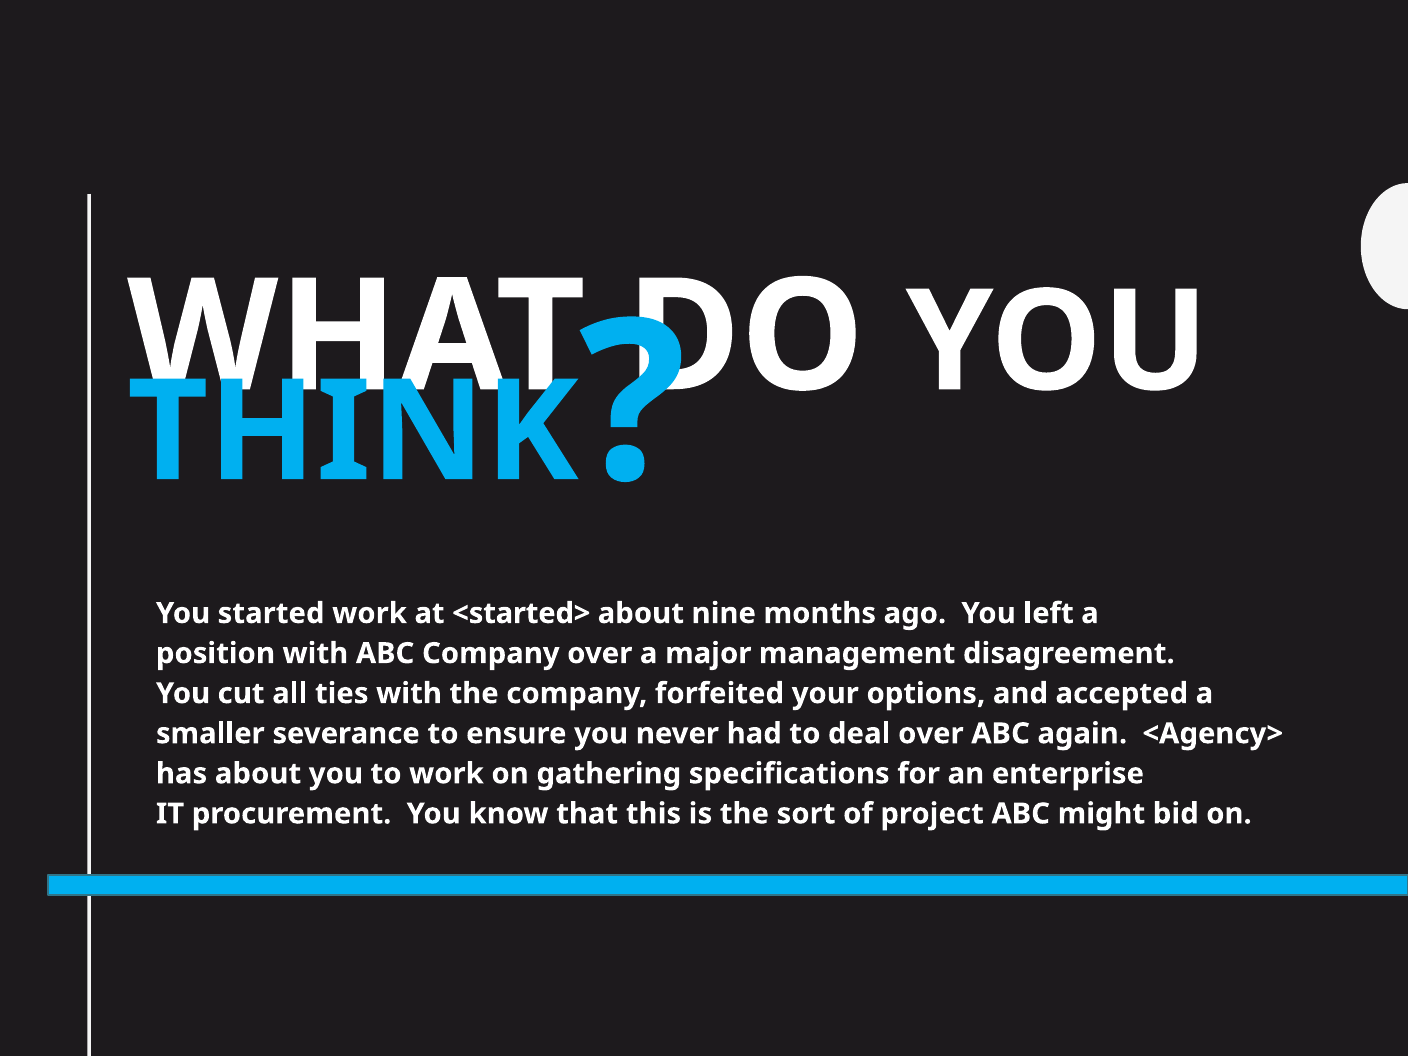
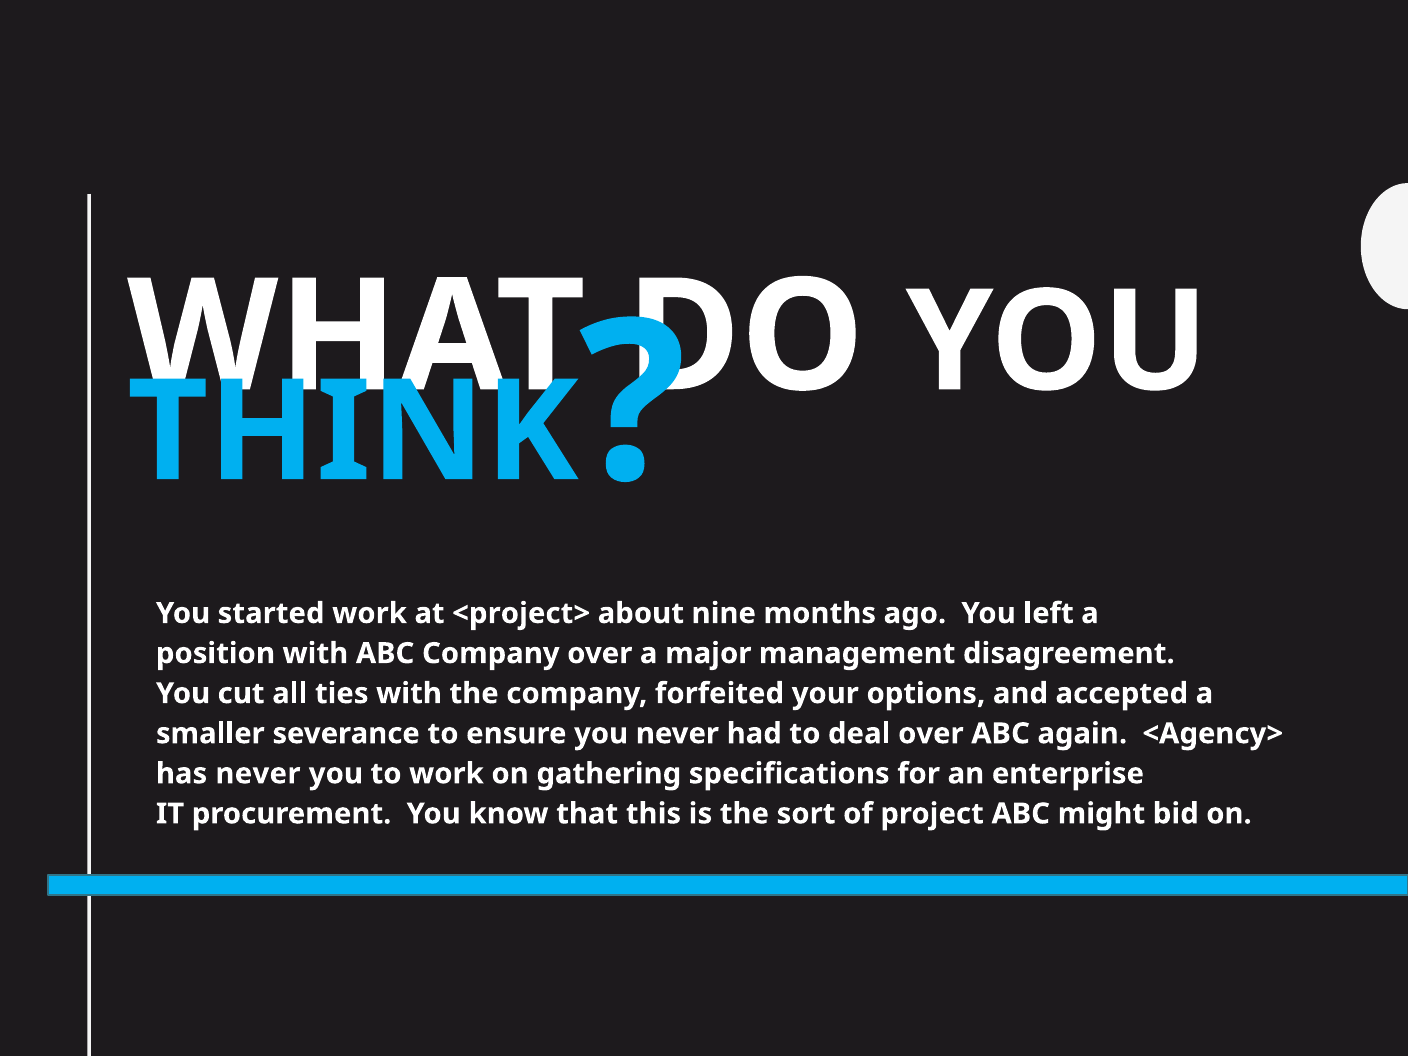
<started>: <started> -> <project>
has about: about -> never
